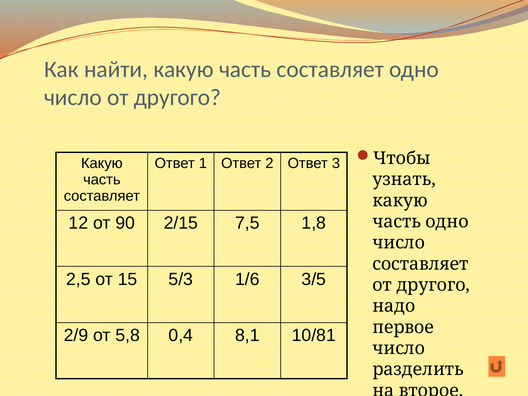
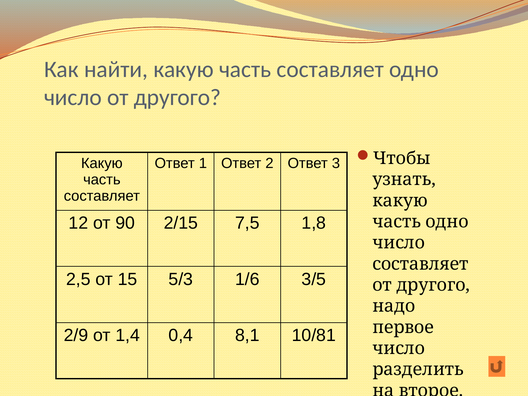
5,8: 5,8 -> 1,4
